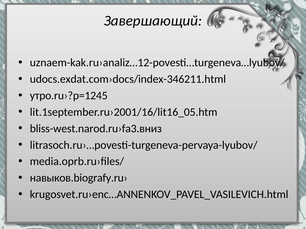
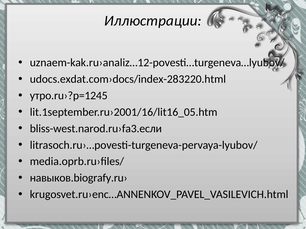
Завершающий: Завершающий -> Иллюстрации
udocs.exdat.com›docs/index-346211.html: udocs.exdat.com›docs/index-346211.html -> udocs.exdat.com›docs/index-283220.html
bliss-west.narod.ru›fa3.вниз: bliss-west.narod.ru›fa3.вниз -> bliss-west.narod.ru›fa3.если
